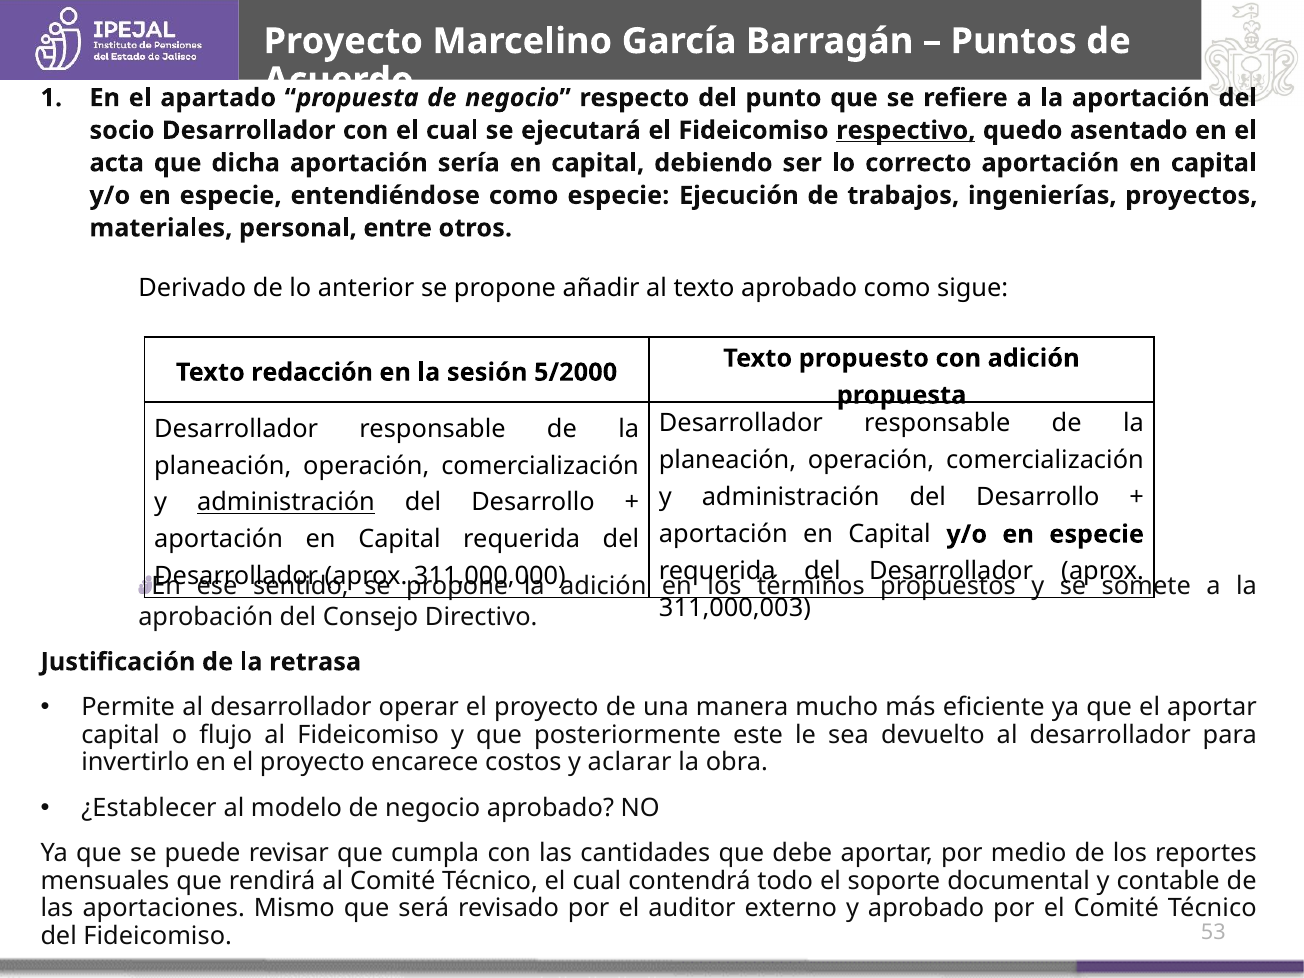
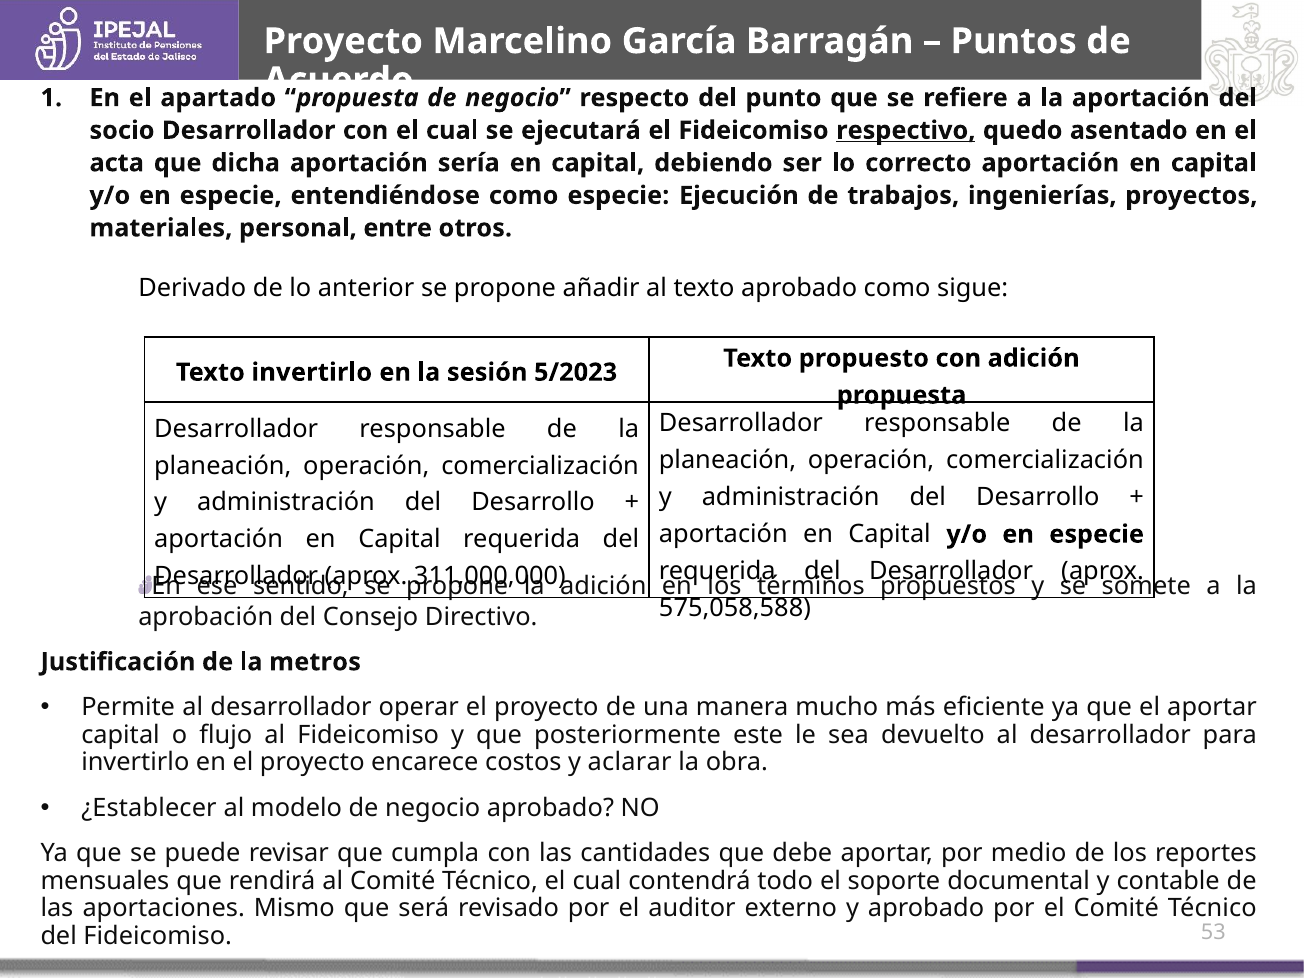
Texto redacción: redacción -> invertirlo
5/2000: 5/2000 -> 5/2023
administración at (286, 503) underline: present -> none
311,000,003: 311,000,003 -> 575,058,588
retrasa: retrasa -> metros
